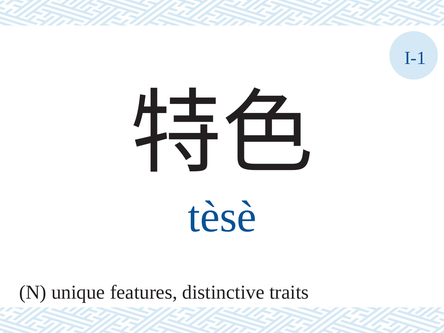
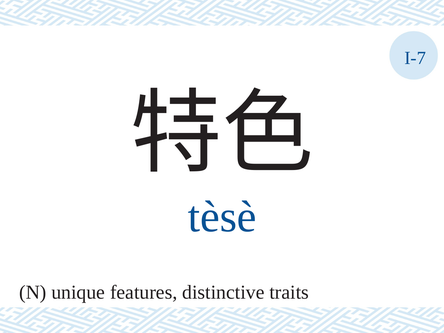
I-1: I-1 -> I-7
